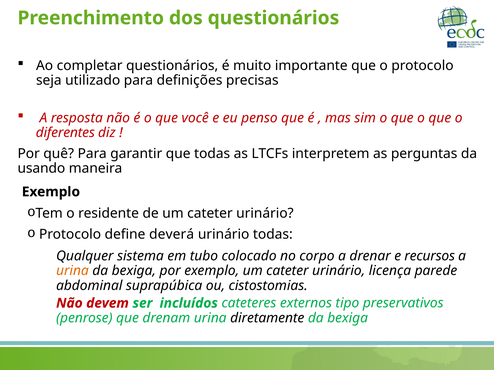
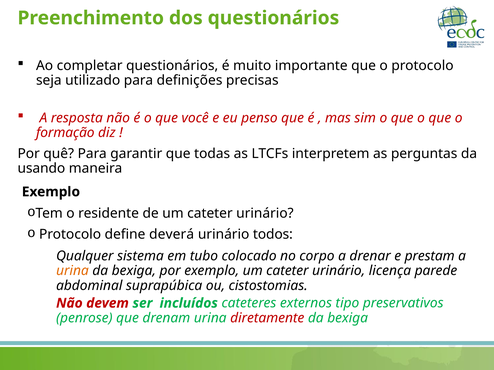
diferentes: diferentes -> formação
urinário todas: todas -> todos
recursos: recursos -> prestam
diretamente colour: black -> red
